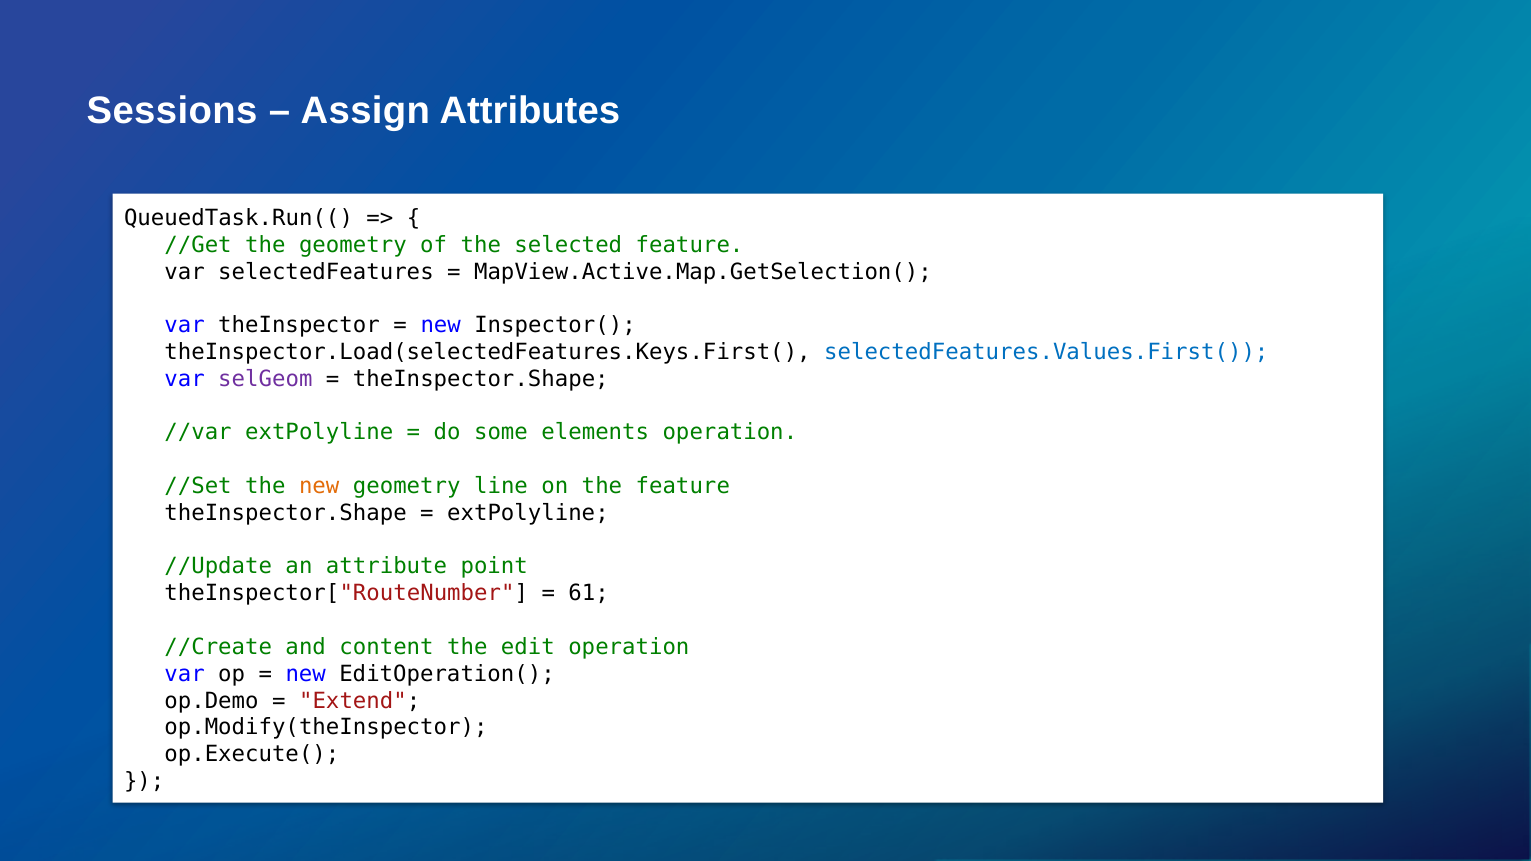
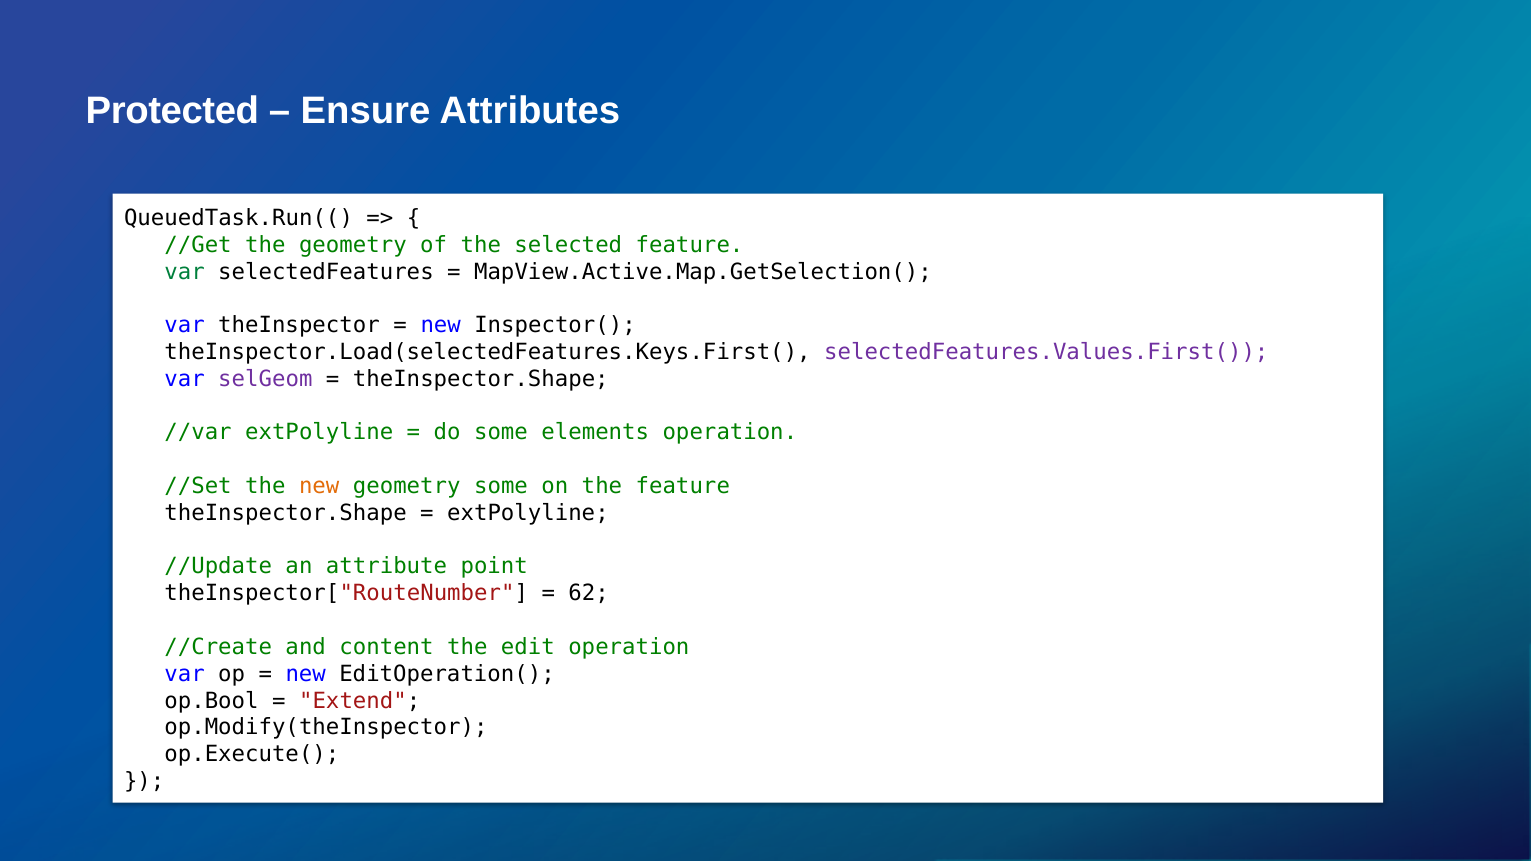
Sessions: Sessions -> Protected
Assign: Assign -> Ensure
var at (185, 272) colour: black -> green
selectedFeatures.Values.First( colour: blue -> purple
geometry line: line -> some
61: 61 -> 62
op.Demo: op.Demo -> op.Bool
